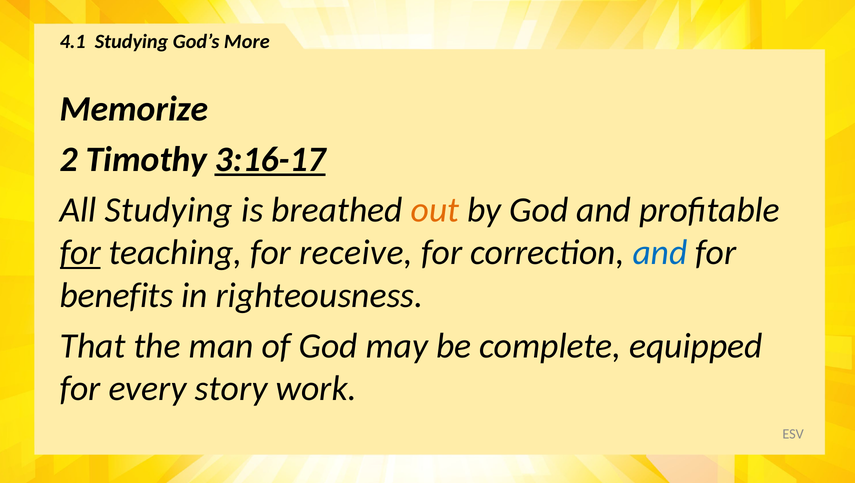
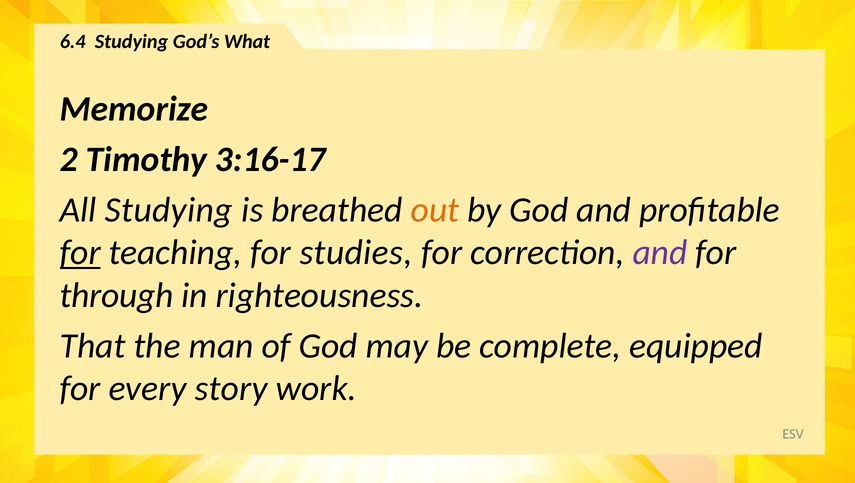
4.1: 4.1 -> 6.4
More: More -> What
3:16-17 underline: present -> none
receive: receive -> studies
and at (660, 252) colour: blue -> purple
benefits: benefits -> through
